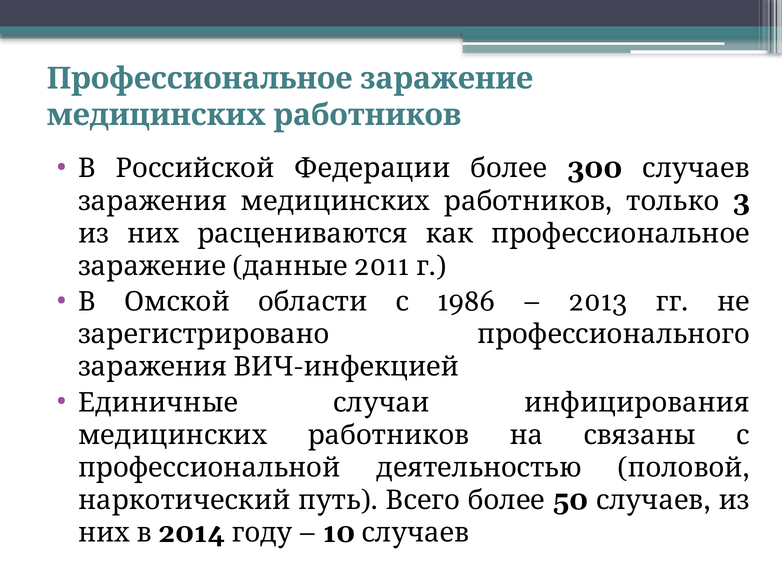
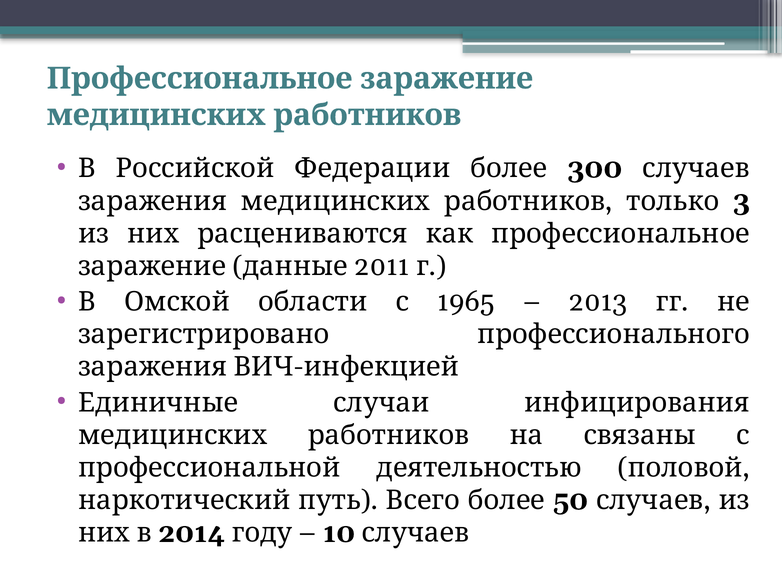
1986: 1986 -> 1965
